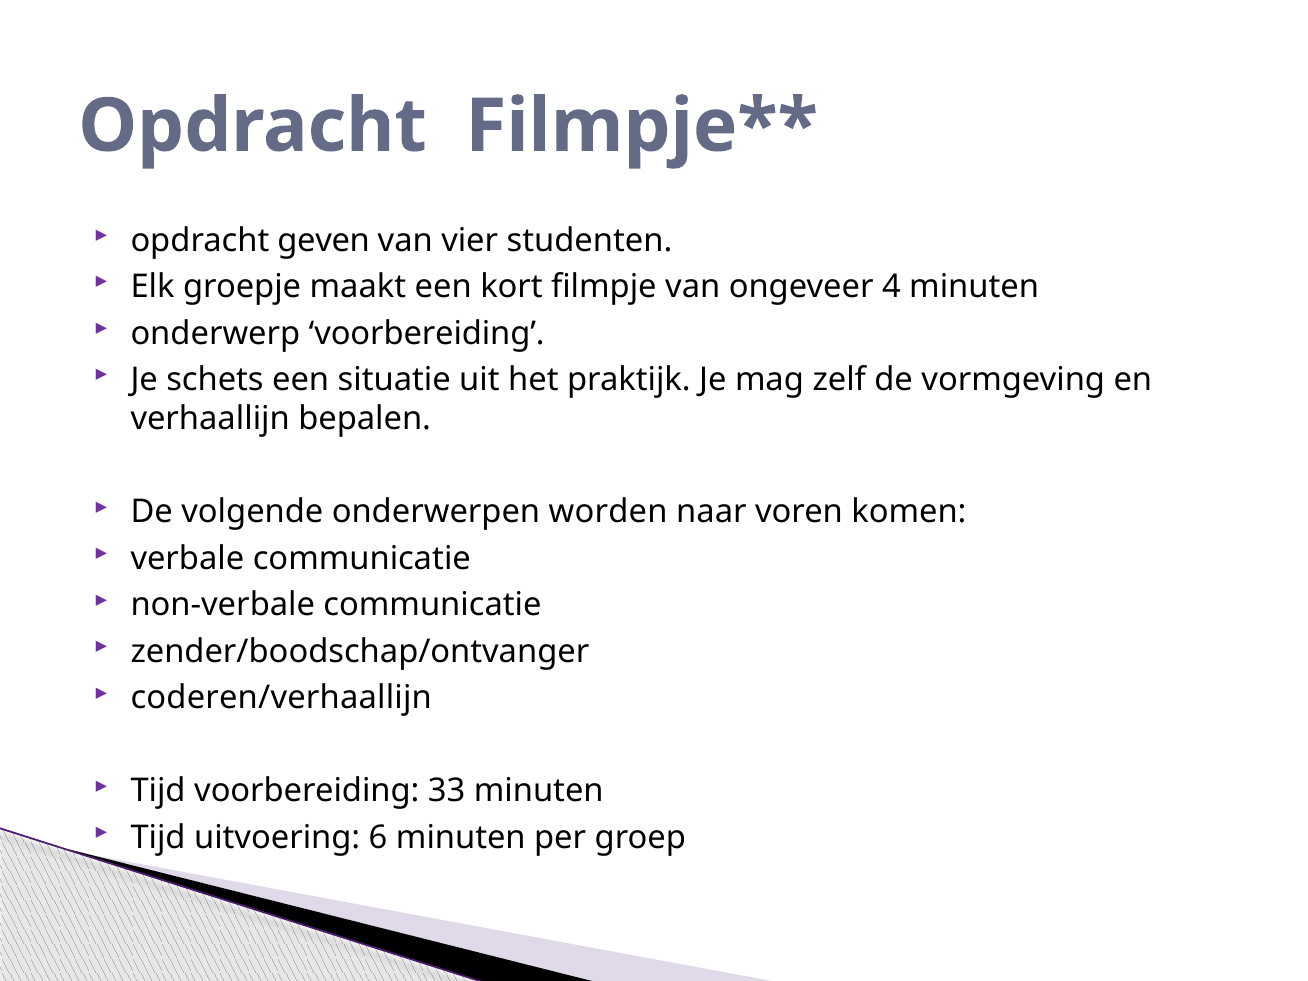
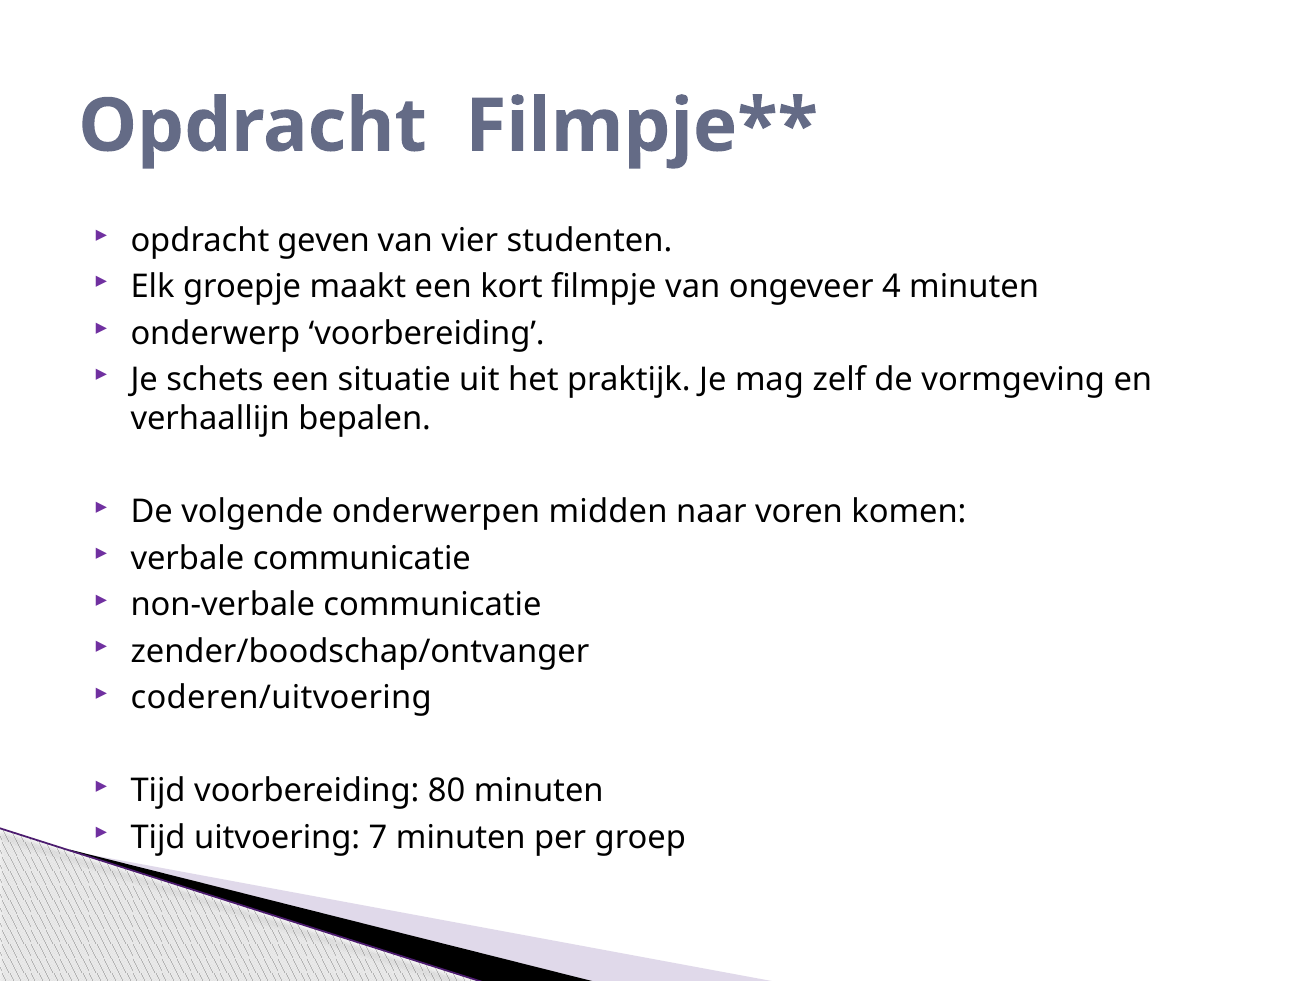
worden: worden -> midden
coderen/verhaallijn: coderen/verhaallijn -> coderen/uitvoering
33: 33 -> 80
6: 6 -> 7
